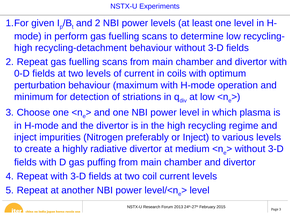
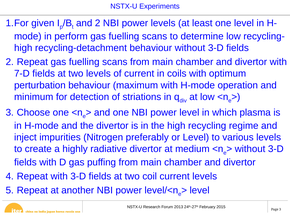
0-D: 0-D -> 7-D
or Inject: Inject -> Level
